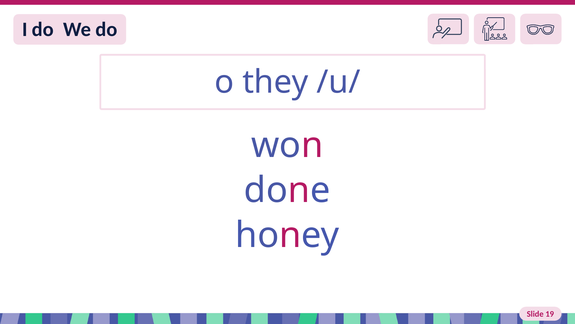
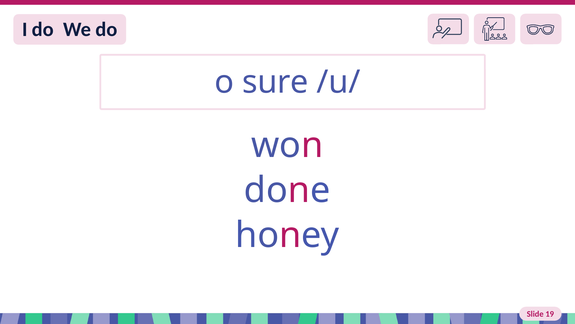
they: they -> sure
